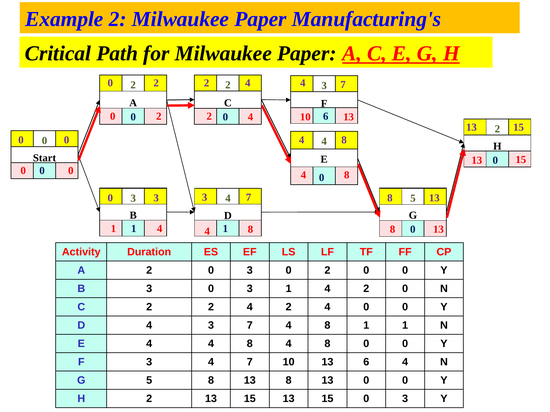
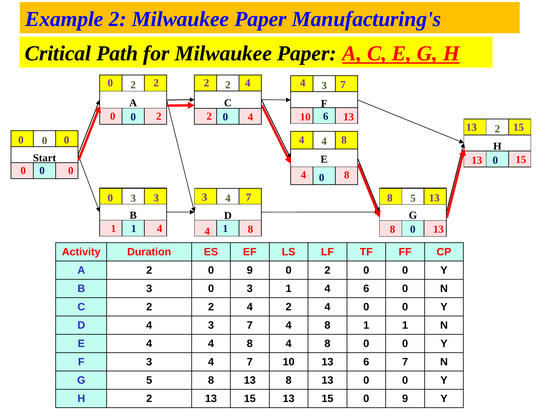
2 0 3: 3 -> 9
3 1 4 2: 2 -> 6
6 4: 4 -> 7
15 0 3: 3 -> 9
